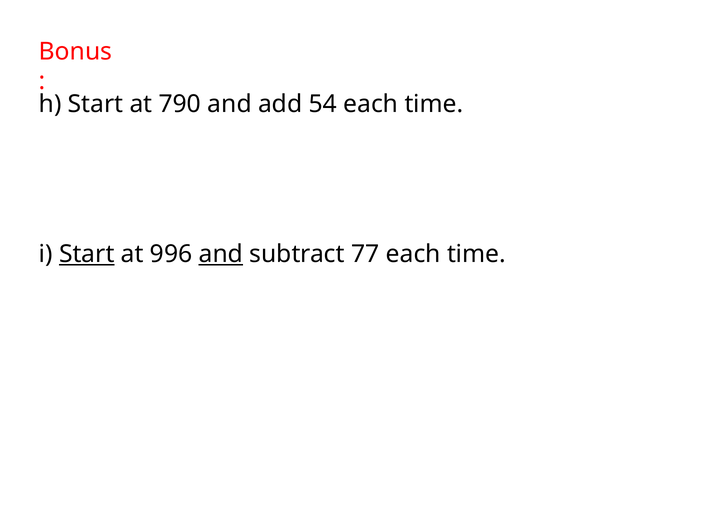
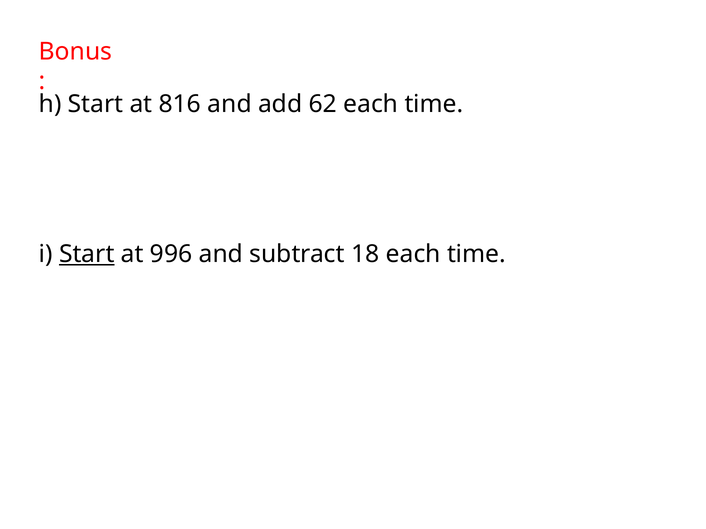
790: 790 -> 816
54: 54 -> 62
and at (221, 254) underline: present -> none
77: 77 -> 18
